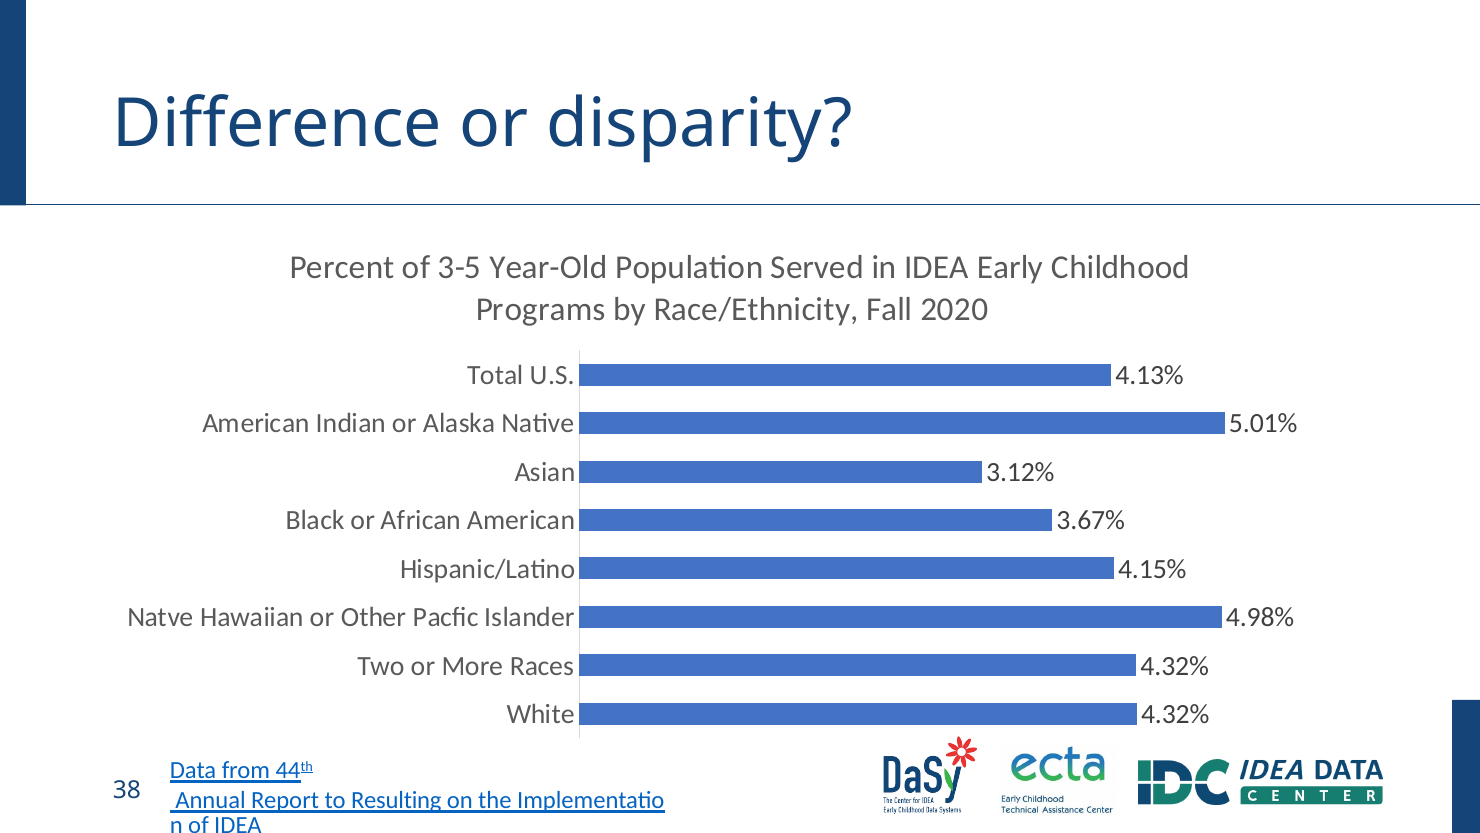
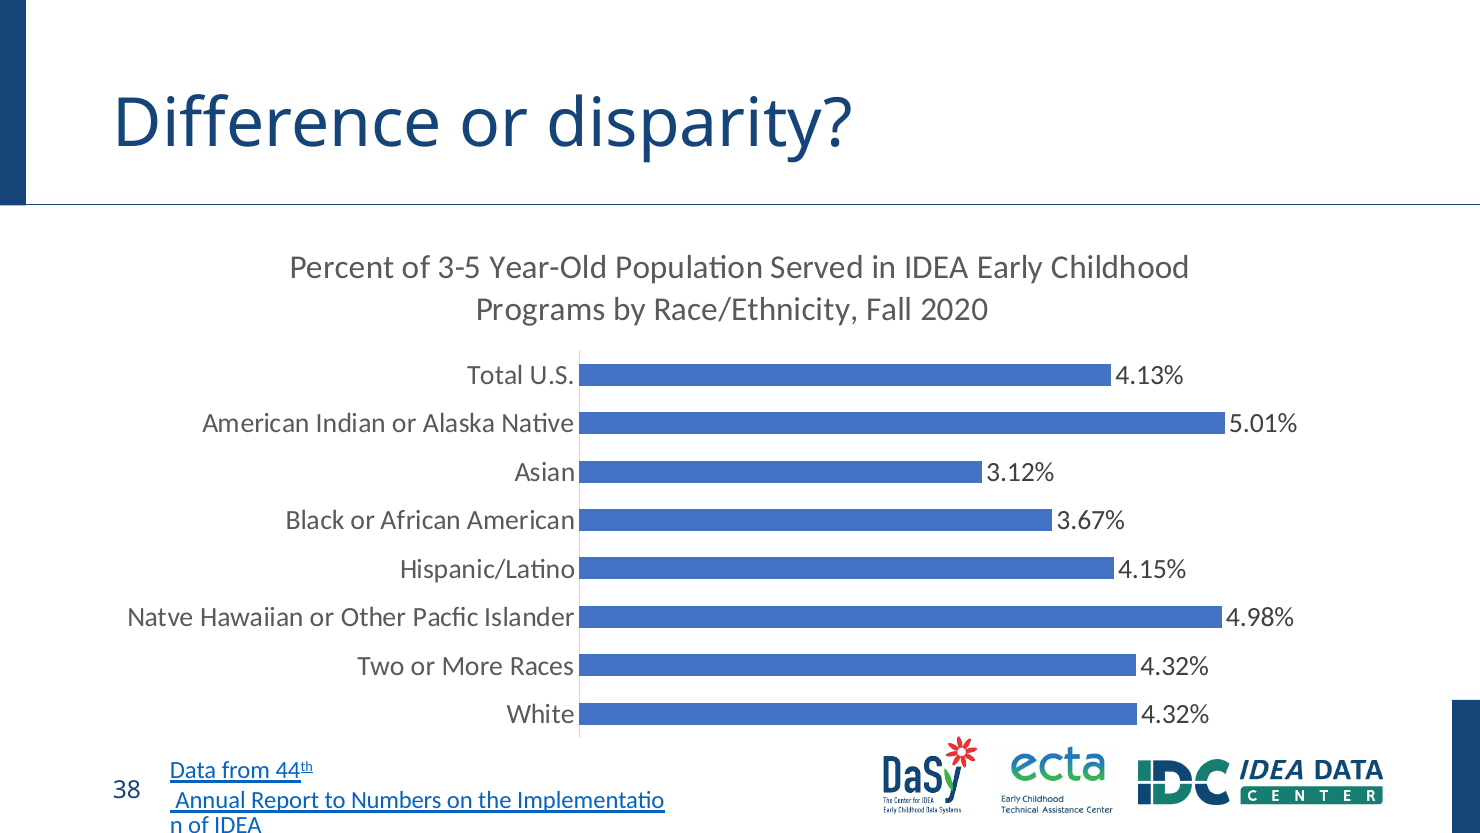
Resulting: Resulting -> Numbers
